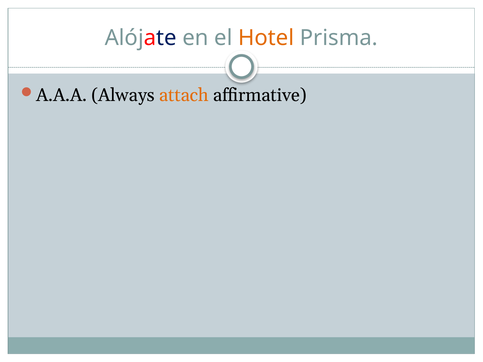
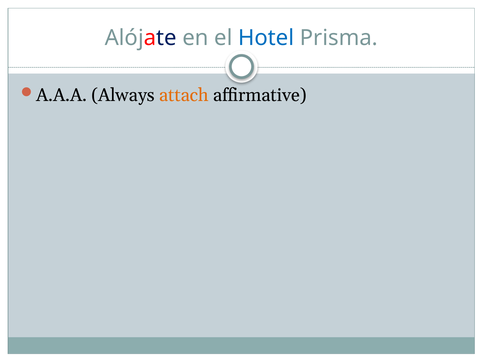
Hotel colour: orange -> blue
